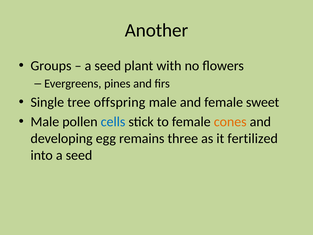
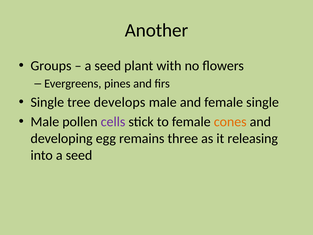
offspring: offspring -> develops
female sweet: sweet -> single
cells colour: blue -> purple
fertilized: fertilized -> releasing
